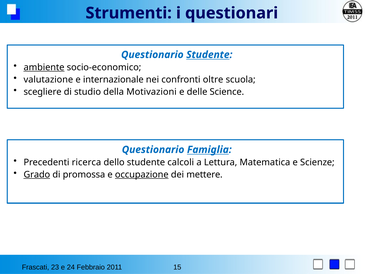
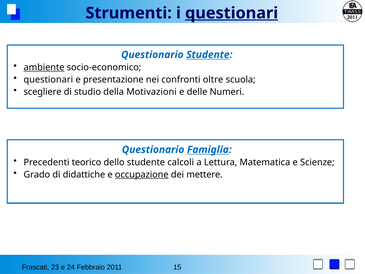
questionari at (232, 13) underline: none -> present
valutazione at (48, 80): valutazione -> questionari
internazionale: internazionale -> presentazione
Science: Science -> Numeri
ricerca: ricerca -> teorico
Grado underline: present -> none
promossa: promossa -> didattiche
